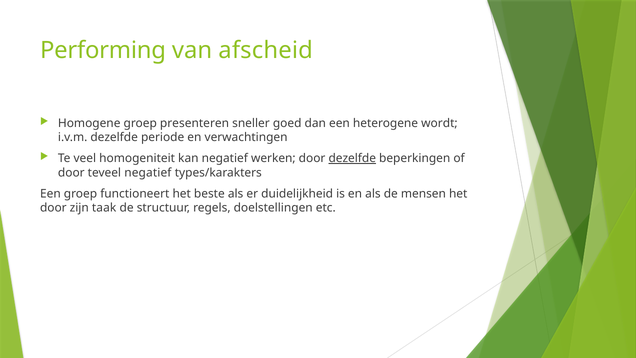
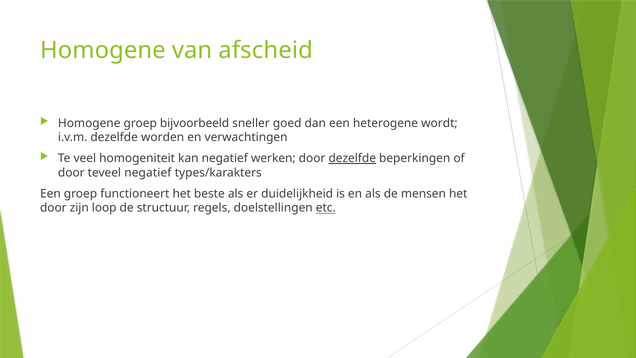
Performing at (103, 50): Performing -> Homogene
presenteren: presenteren -> bijvoorbeeld
periode: periode -> worden
taak: taak -> loop
etc underline: none -> present
